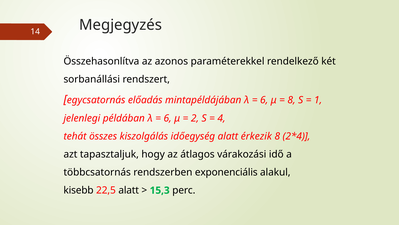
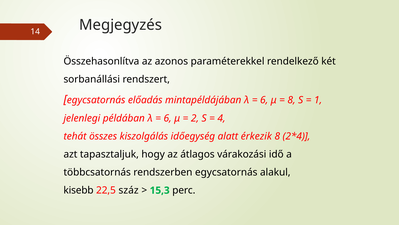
rendszerben exponenciális: exponenciális -> egycsatornás
22,5 alatt: alatt -> száz
